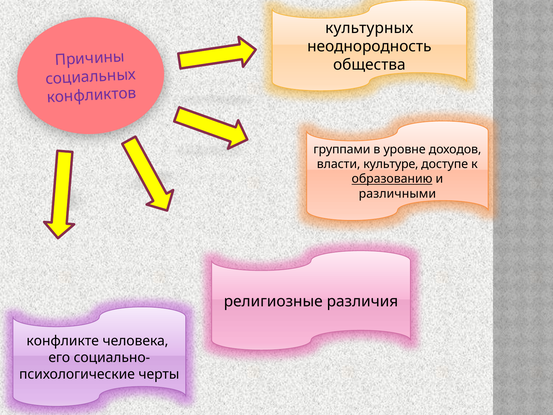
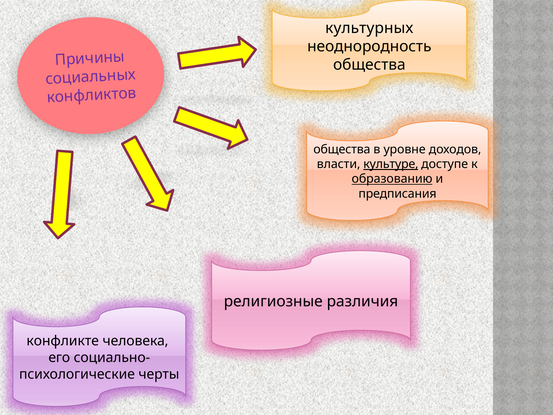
группами at (342, 149): группами -> общества
культуре underline: none -> present
различными: различными -> предписания
